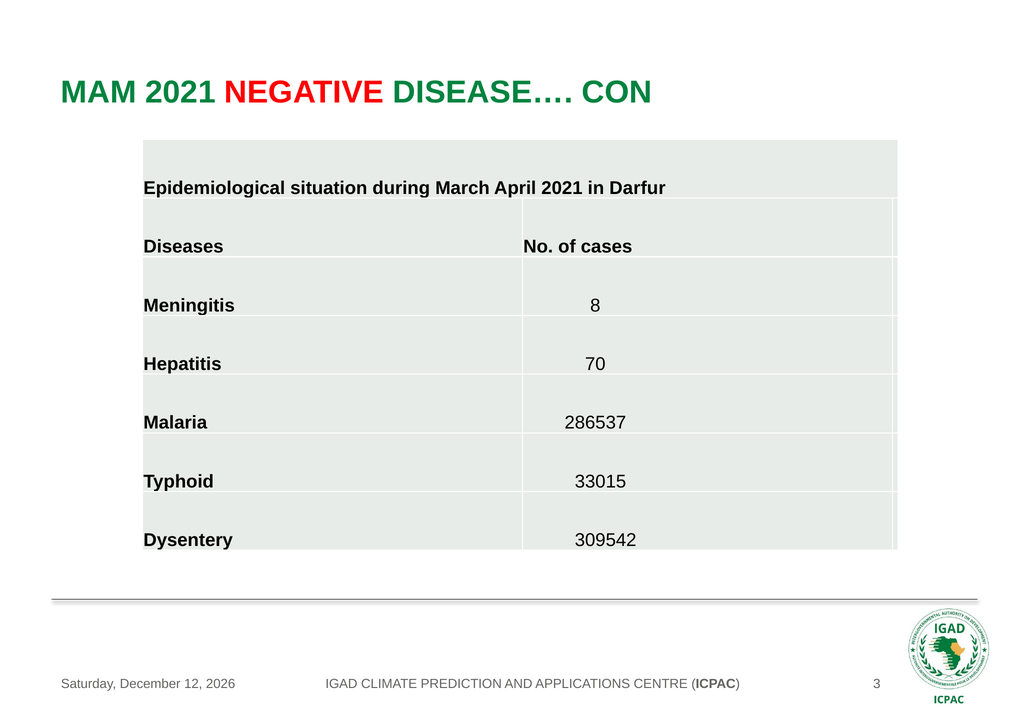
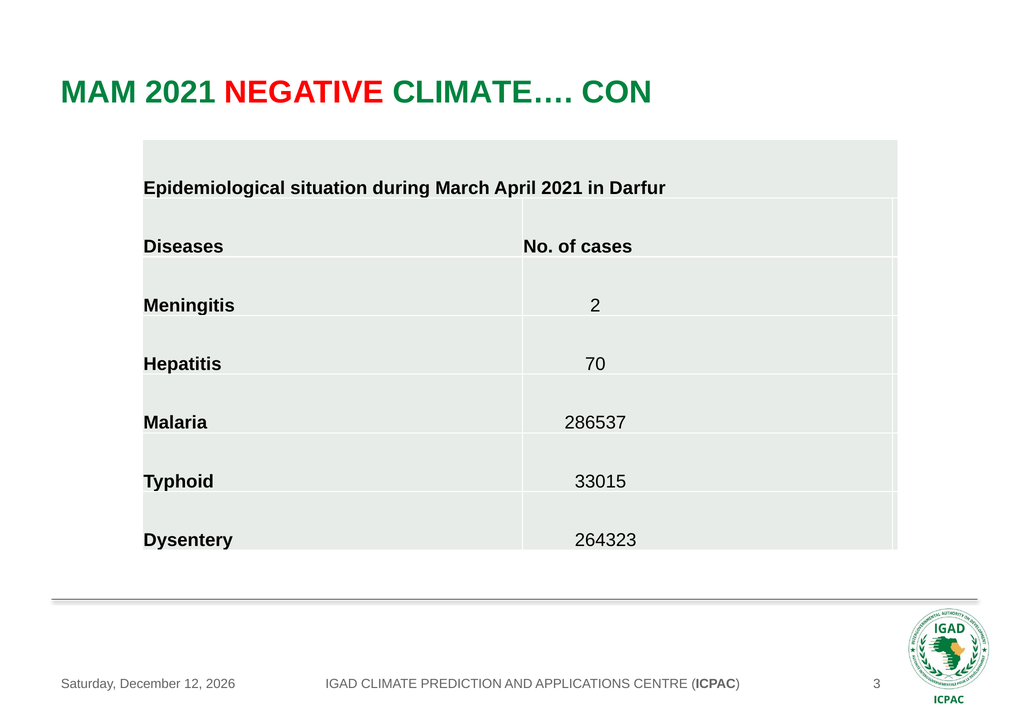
DISEASE…: DISEASE… -> CLIMATE…
8: 8 -> 2
309542: 309542 -> 264323
